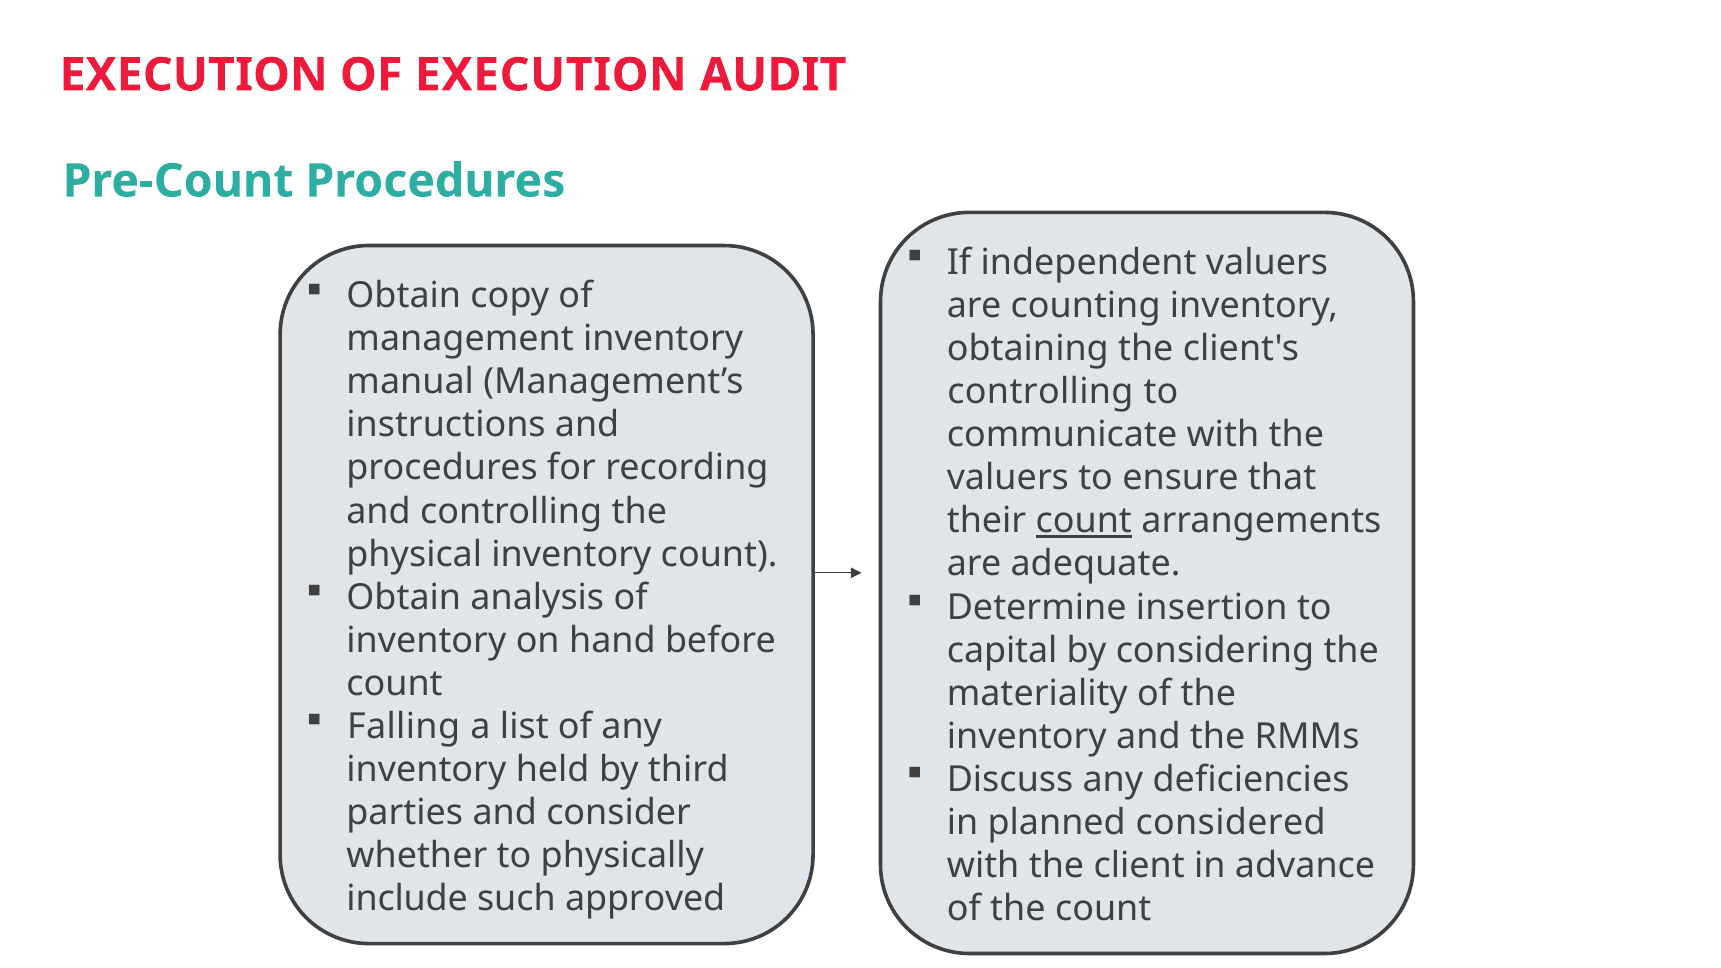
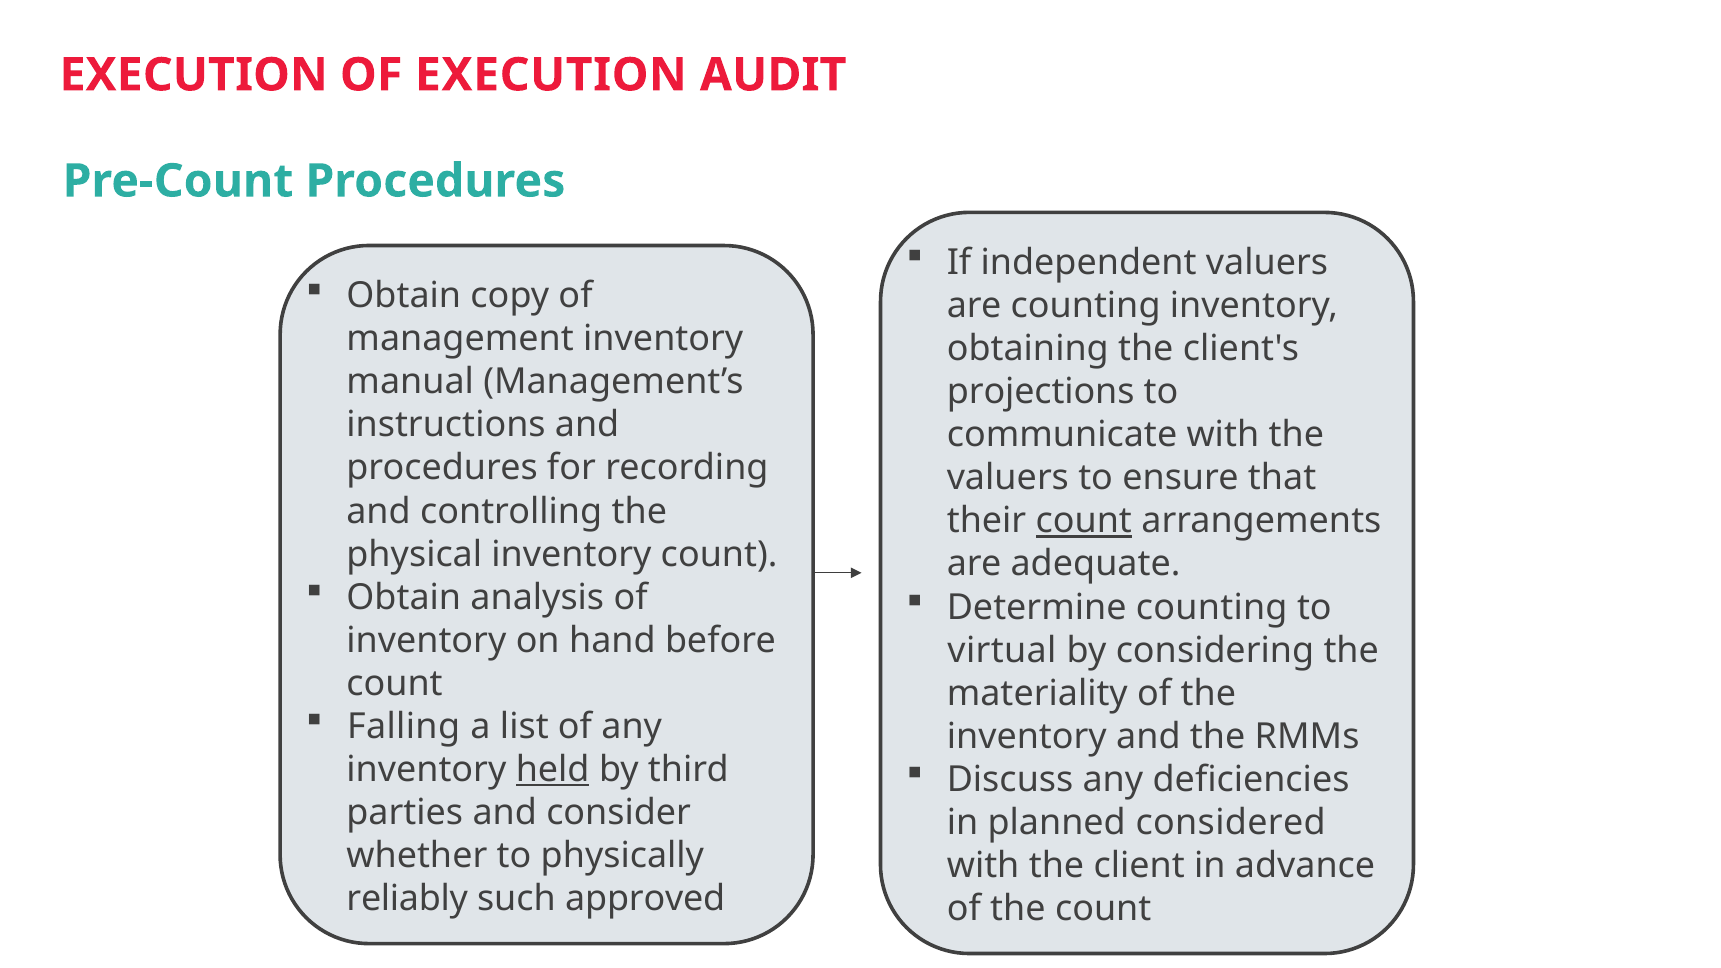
controlling at (1040, 392): controlling -> projections
Determine insertion: insertion -> counting
capital: capital -> virtual
held underline: none -> present
include: include -> reliably
